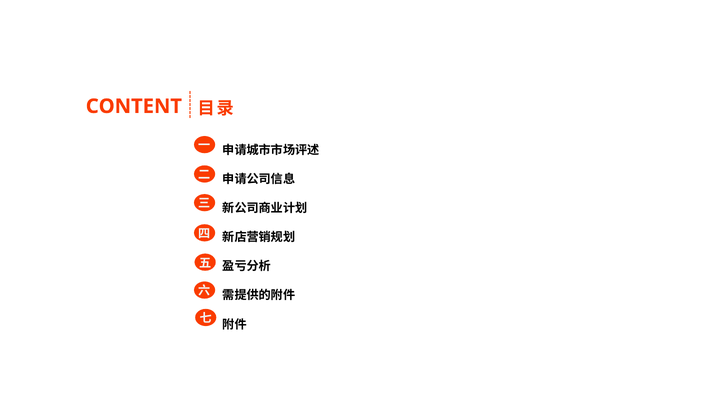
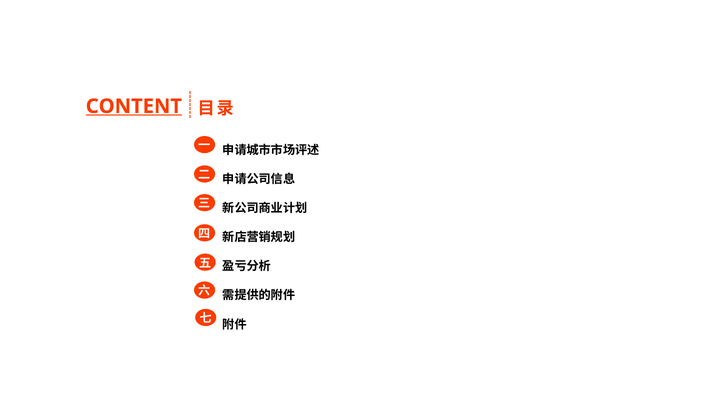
CONTENT underline: none -> present
